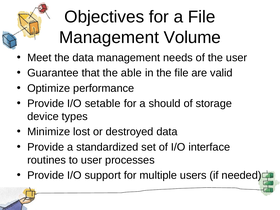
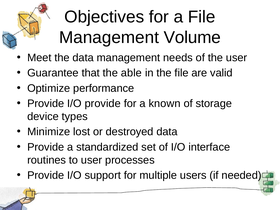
I/O setable: setable -> provide
should: should -> known
